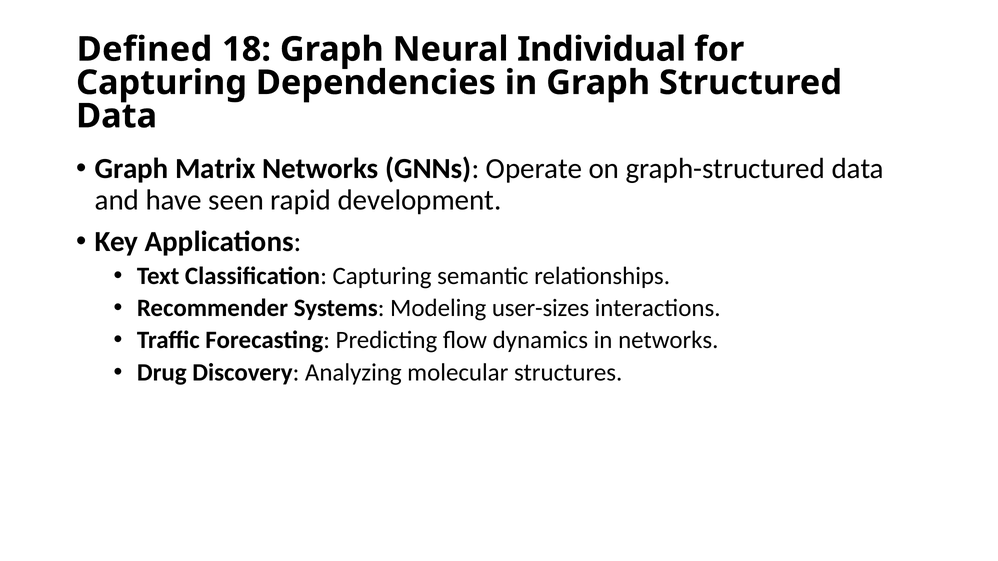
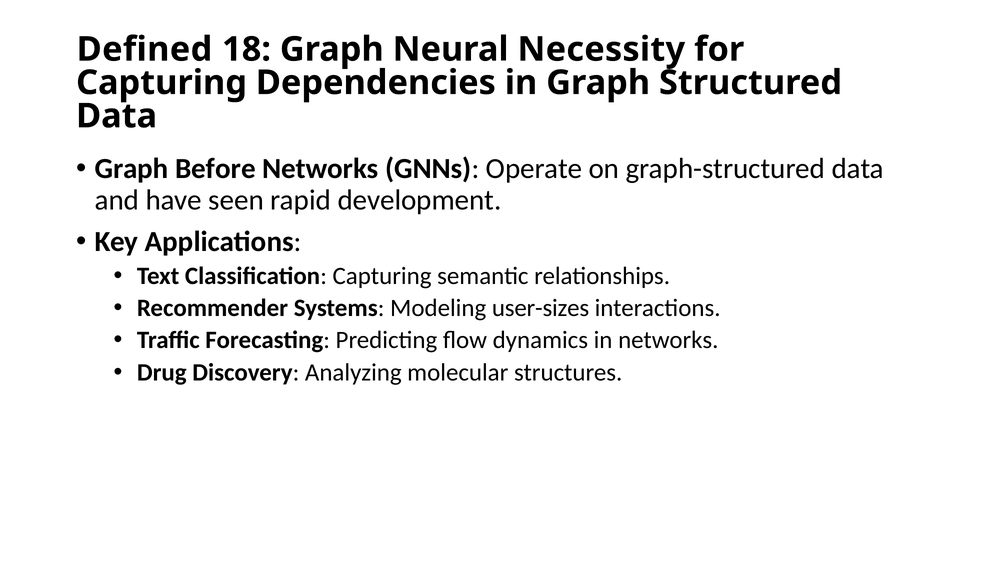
Individual: Individual -> Necessity
Matrix: Matrix -> Before
